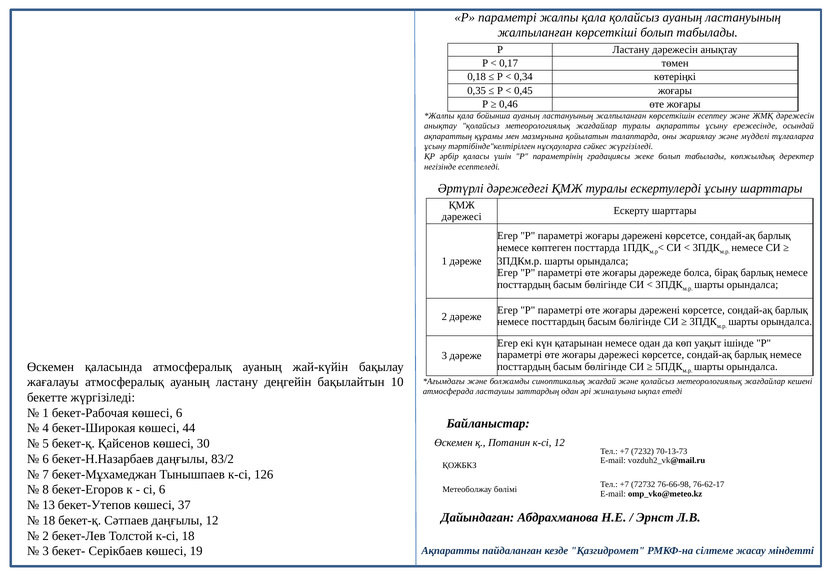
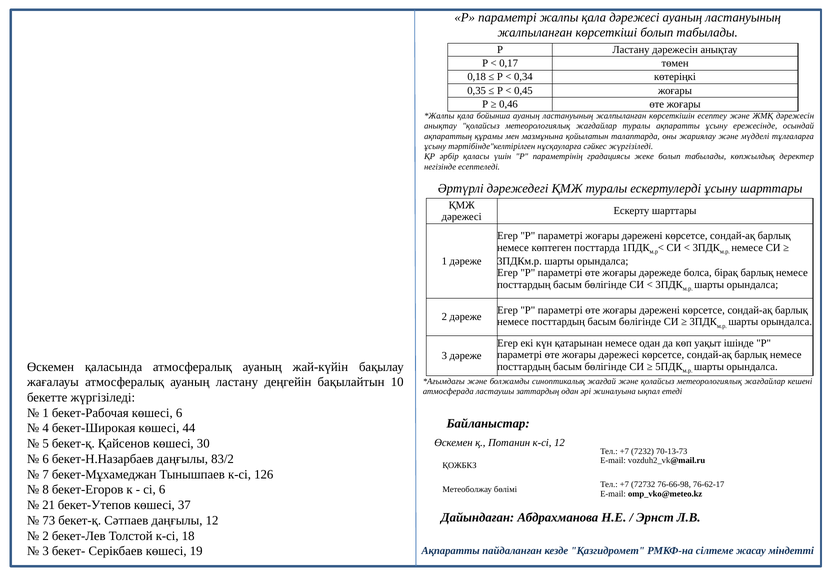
қала қолайсыз: қолайсыз -> дәрежесі
13: 13 -> 21
18 at (49, 520): 18 -> 73
